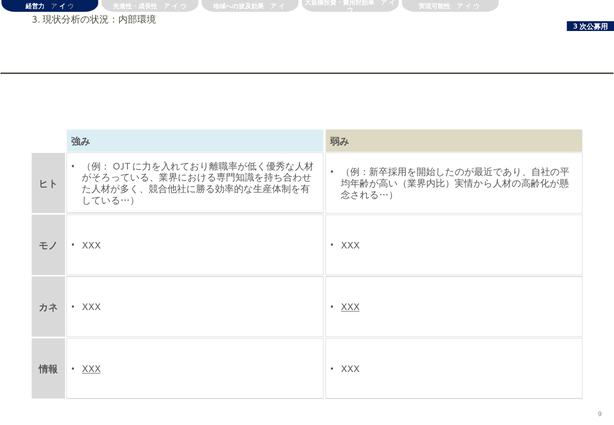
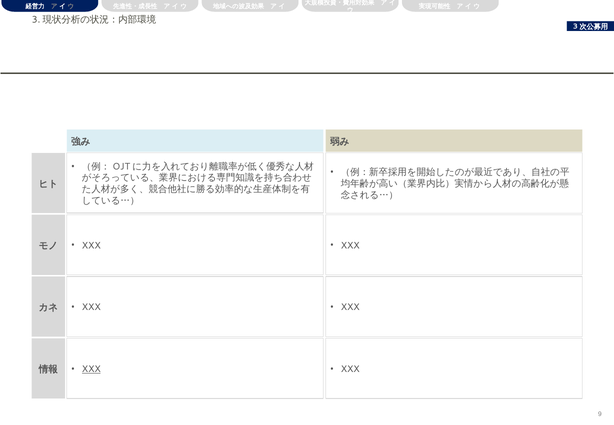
XXX at (350, 307) underline: present -> none
